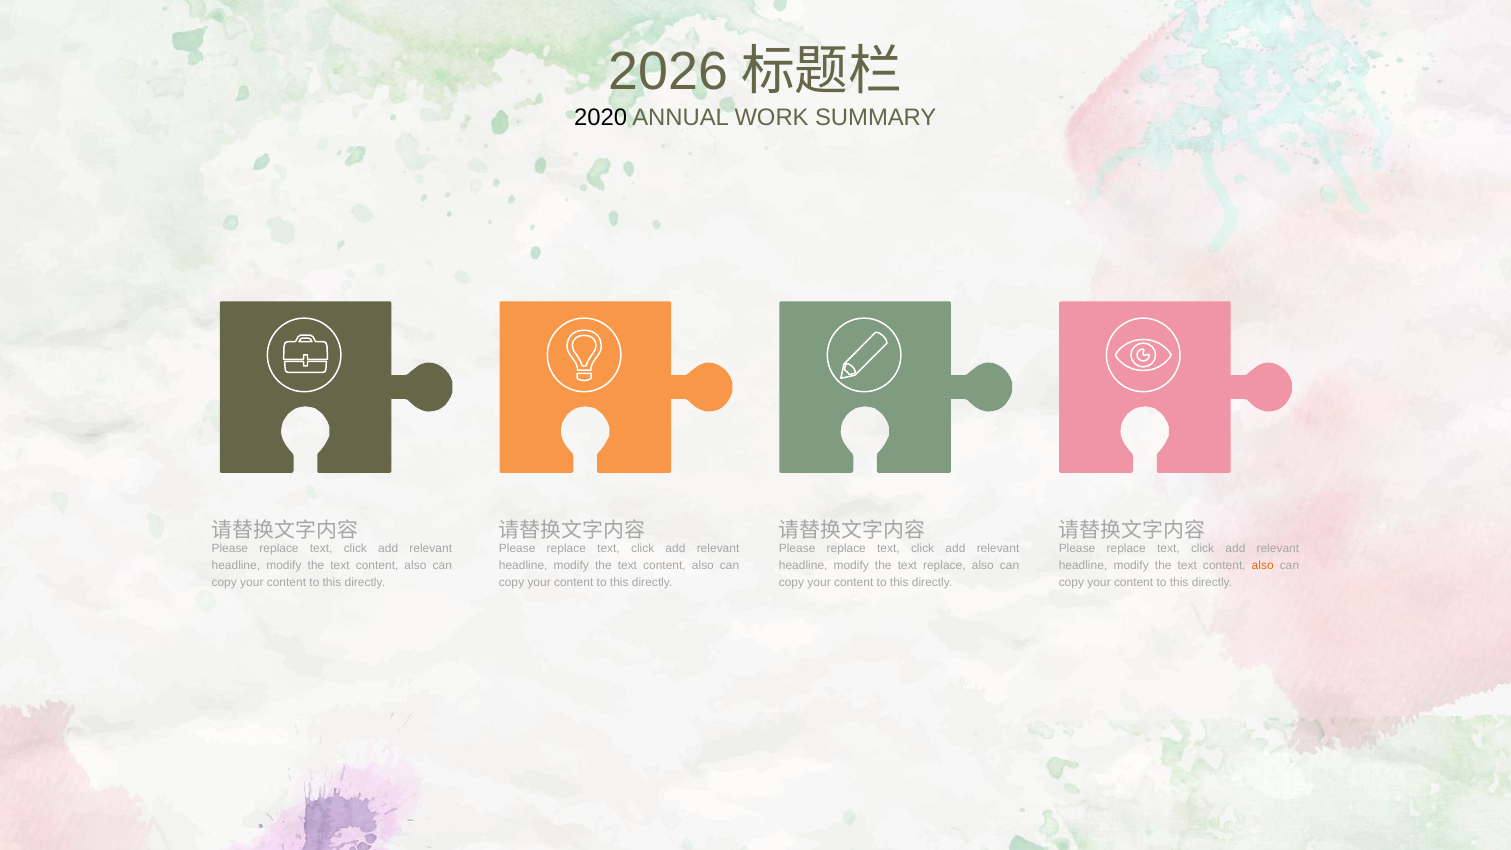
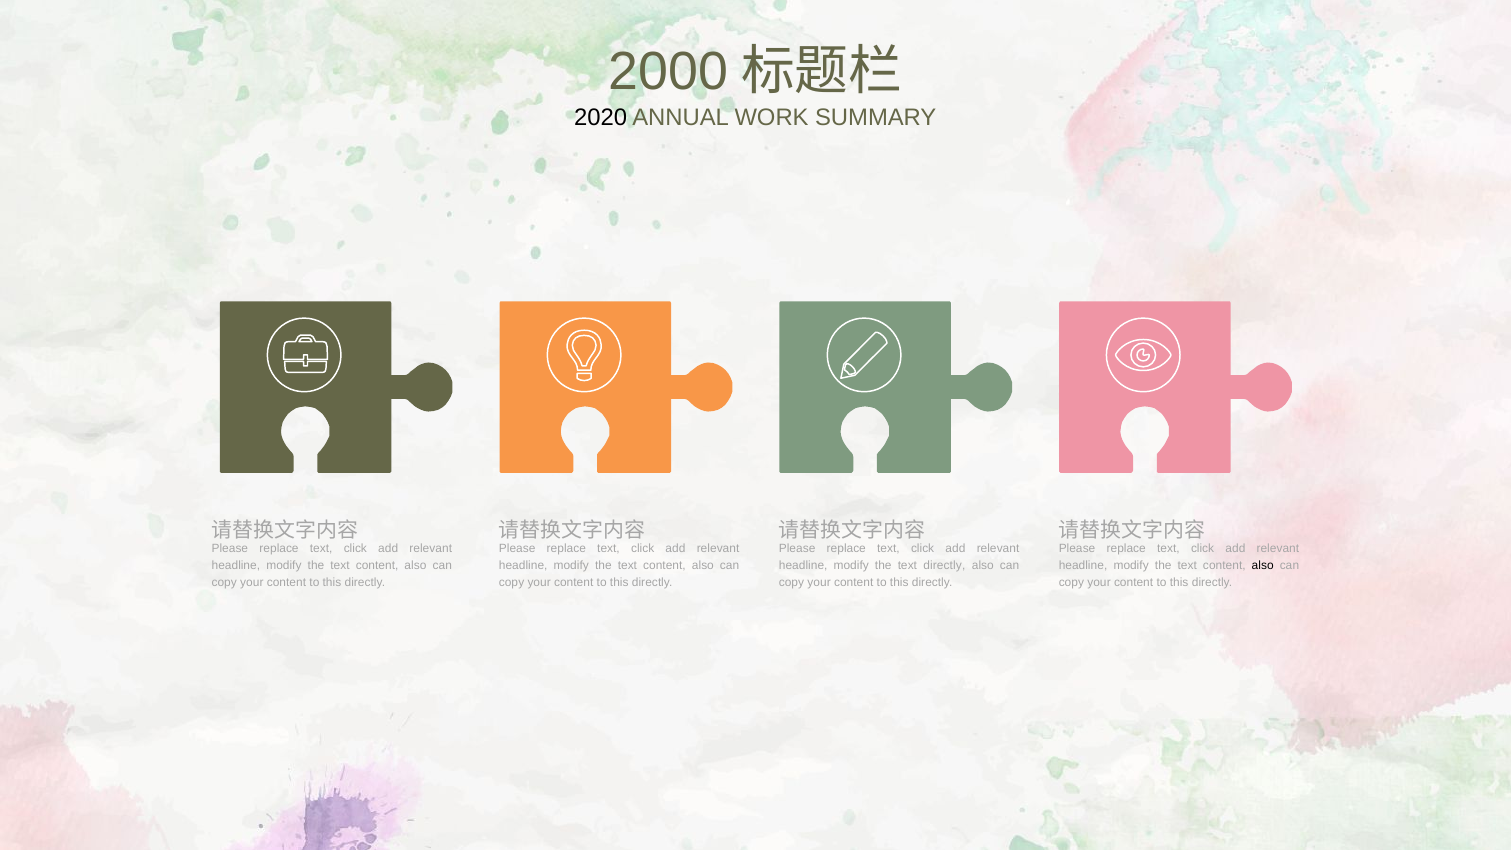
2026: 2026 -> 2000
text replace: replace -> directly
also at (1263, 566) colour: orange -> black
